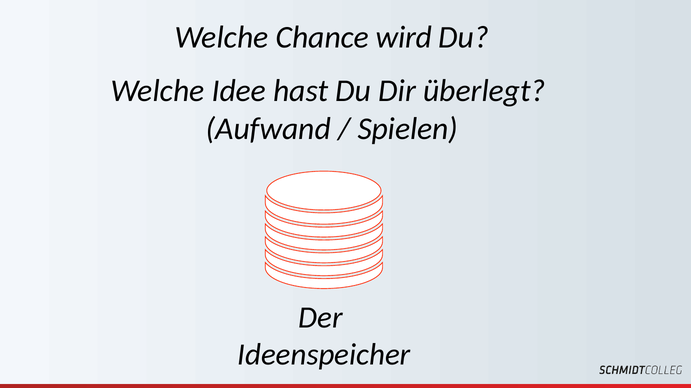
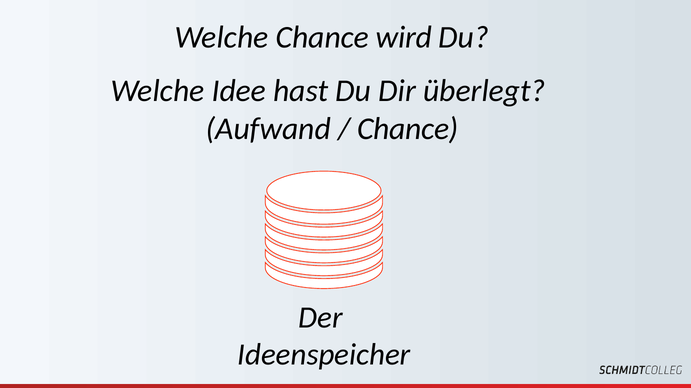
Spielen at (408, 129): Spielen -> Chance
